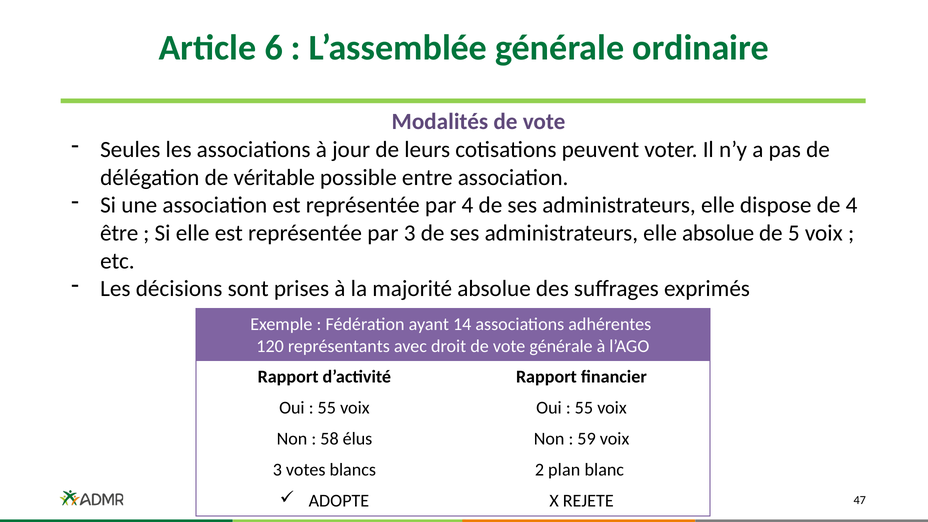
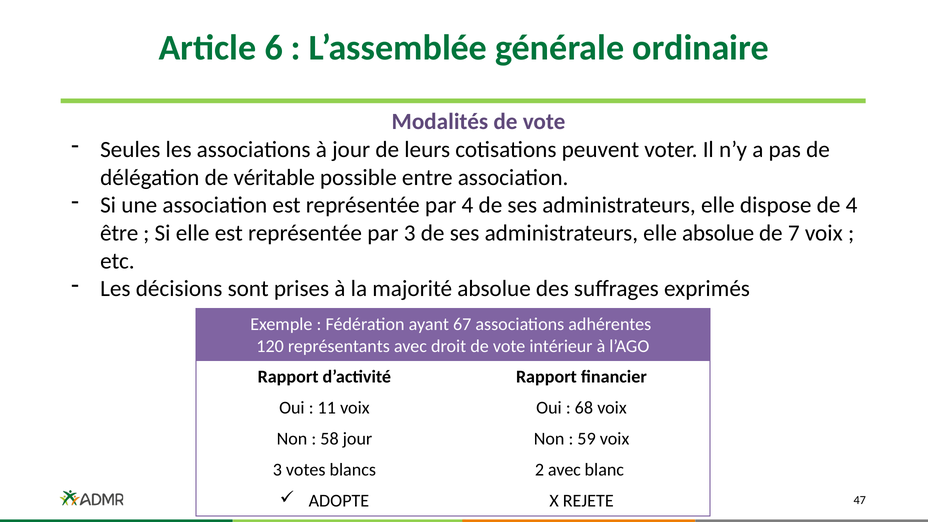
5: 5 -> 7
14: 14 -> 67
vote générale: générale -> intérieur
55 at (327, 408): 55 -> 11
55 at (584, 408): 55 -> 68
58 élus: élus -> jour
2 plan: plan -> avec
